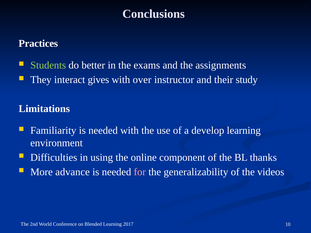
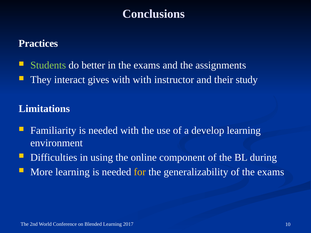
with over: over -> with
thanks: thanks -> during
More advance: advance -> learning
for colour: pink -> yellow
of the videos: videos -> exams
